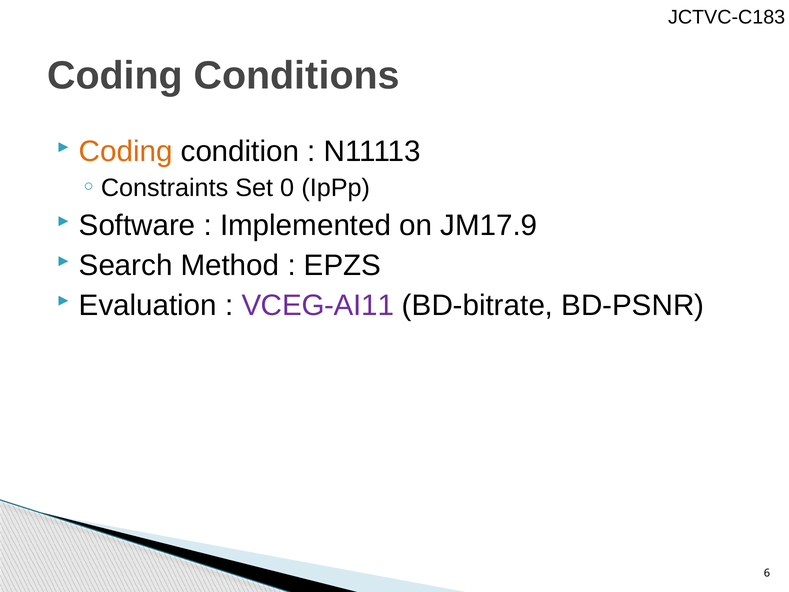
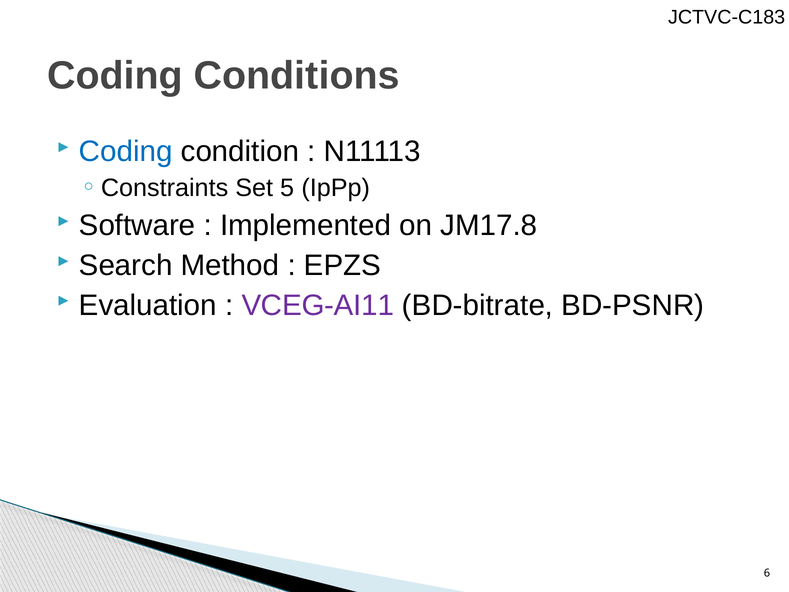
Coding at (126, 152) colour: orange -> blue
0: 0 -> 5
JM17.9: JM17.9 -> JM17.8
